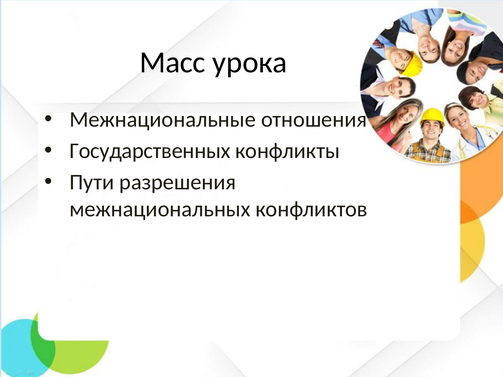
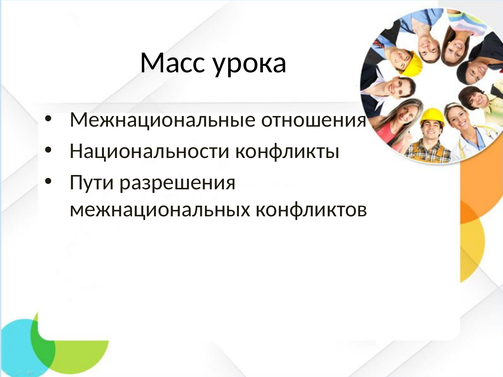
Государственных: Государственных -> Национальности
